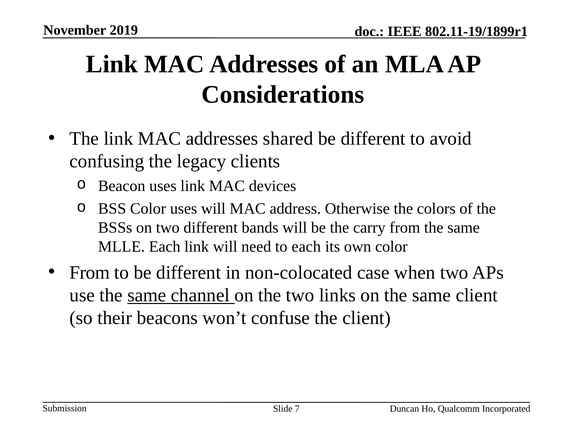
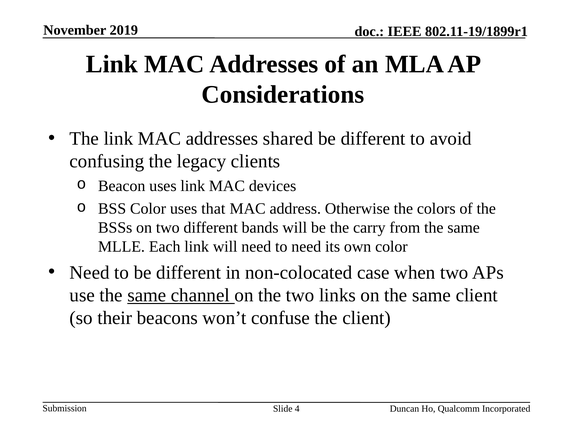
uses will: will -> that
to each: each -> need
From at (90, 272): From -> Need
7: 7 -> 4
